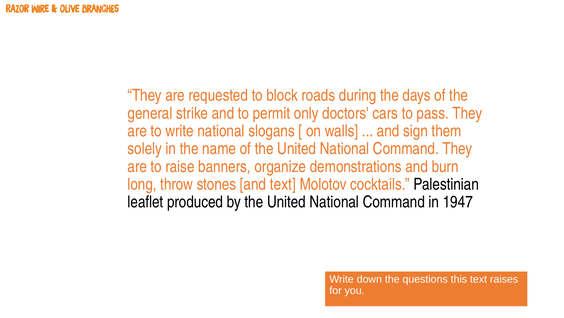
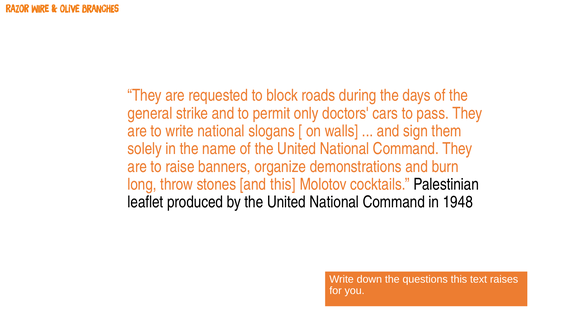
and text: text -> this
1947: 1947 -> 1948
